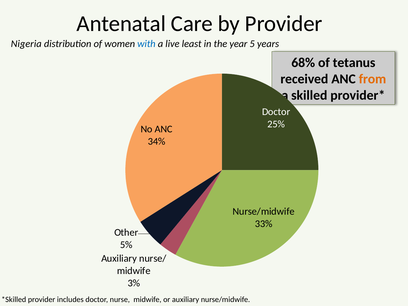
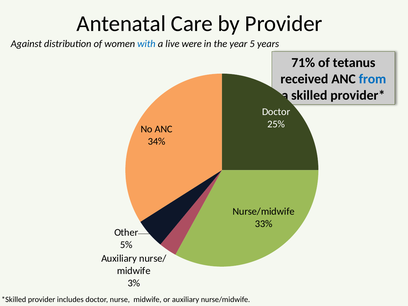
Nigeria: Nigeria -> Against
least: least -> were
68%: 68% -> 71%
from colour: orange -> blue
